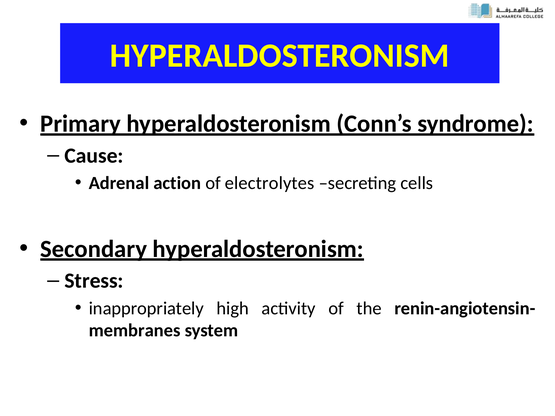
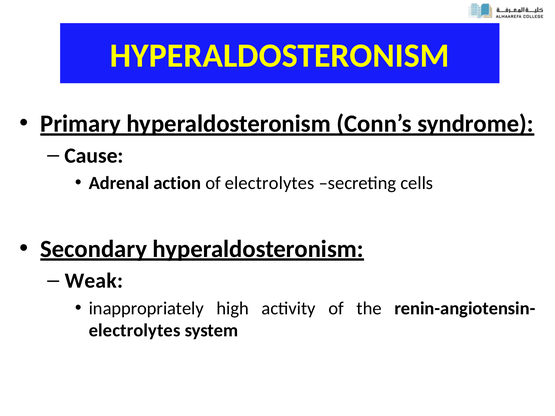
Stress: Stress -> Weak
membranes at (135, 331): membranes -> electrolytes
